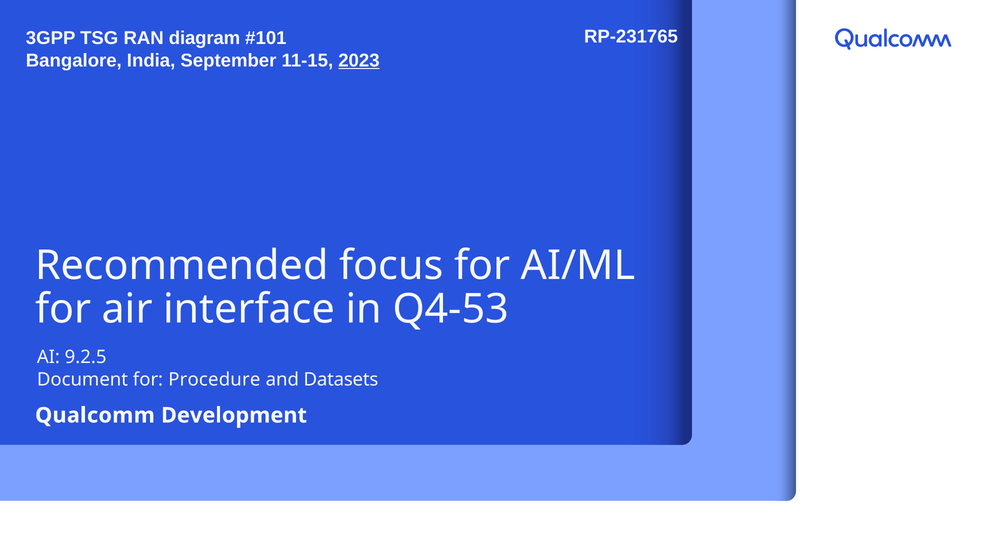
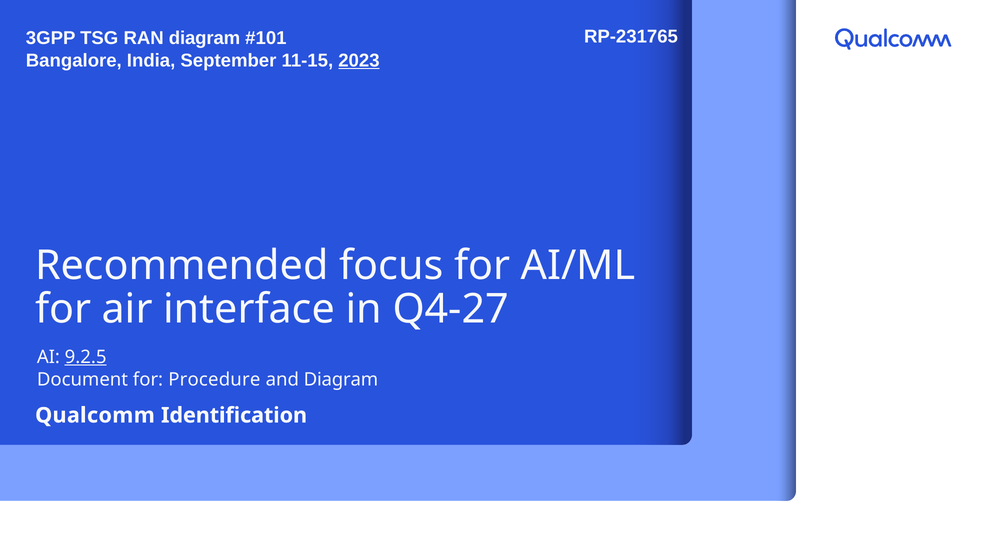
Q4-53: Q4-53 -> Q4-27
9.2.5 underline: none -> present
and Datasets: Datasets -> Diagram
Development: Development -> Identification
